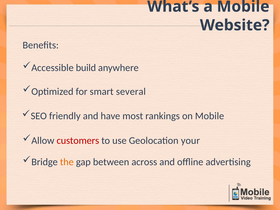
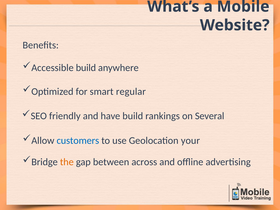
several: several -> regular
have most: most -> build
on Mobile: Mobile -> Several
customers colour: red -> blue
